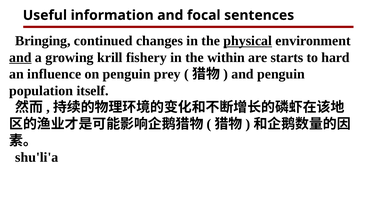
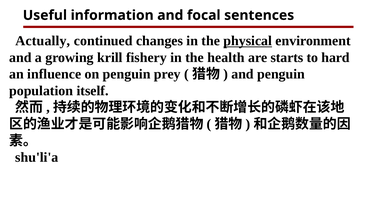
Bringing: Bringing -> Actually
and at (20, 58) underline: present -> none
within: within -> health
